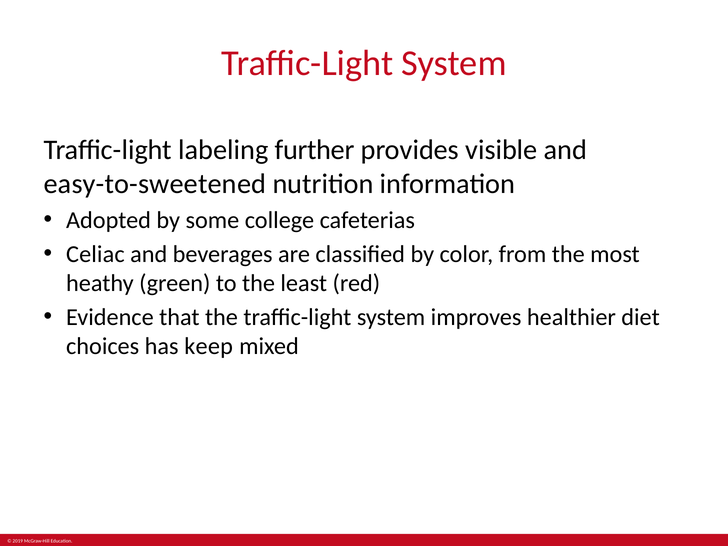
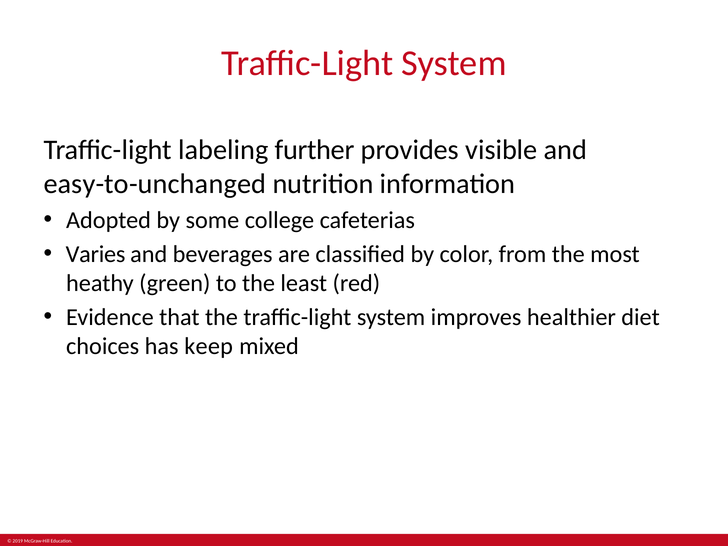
easy-to-sweetened: easy-to-sweetened -> easy-to-unchanged
Celiac: Celiac -> Varies
